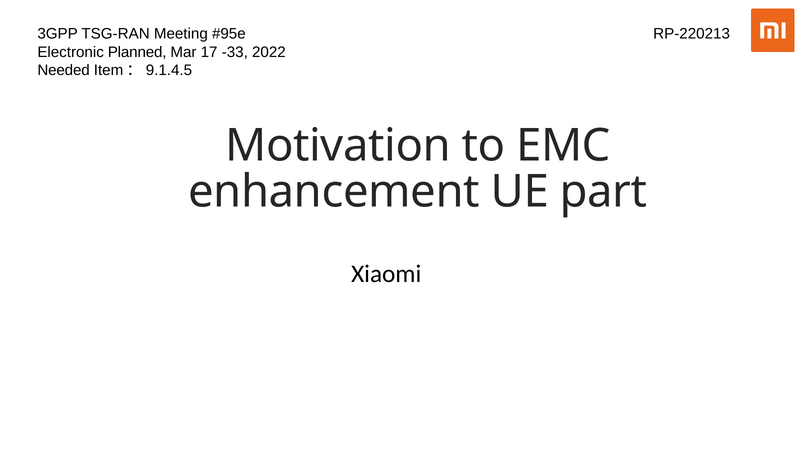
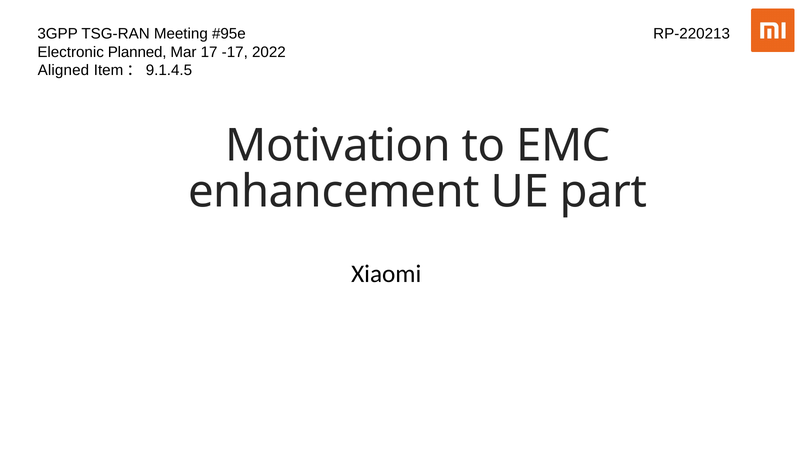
-33: -33 -> -17
Needed: Needed -> Aligned
